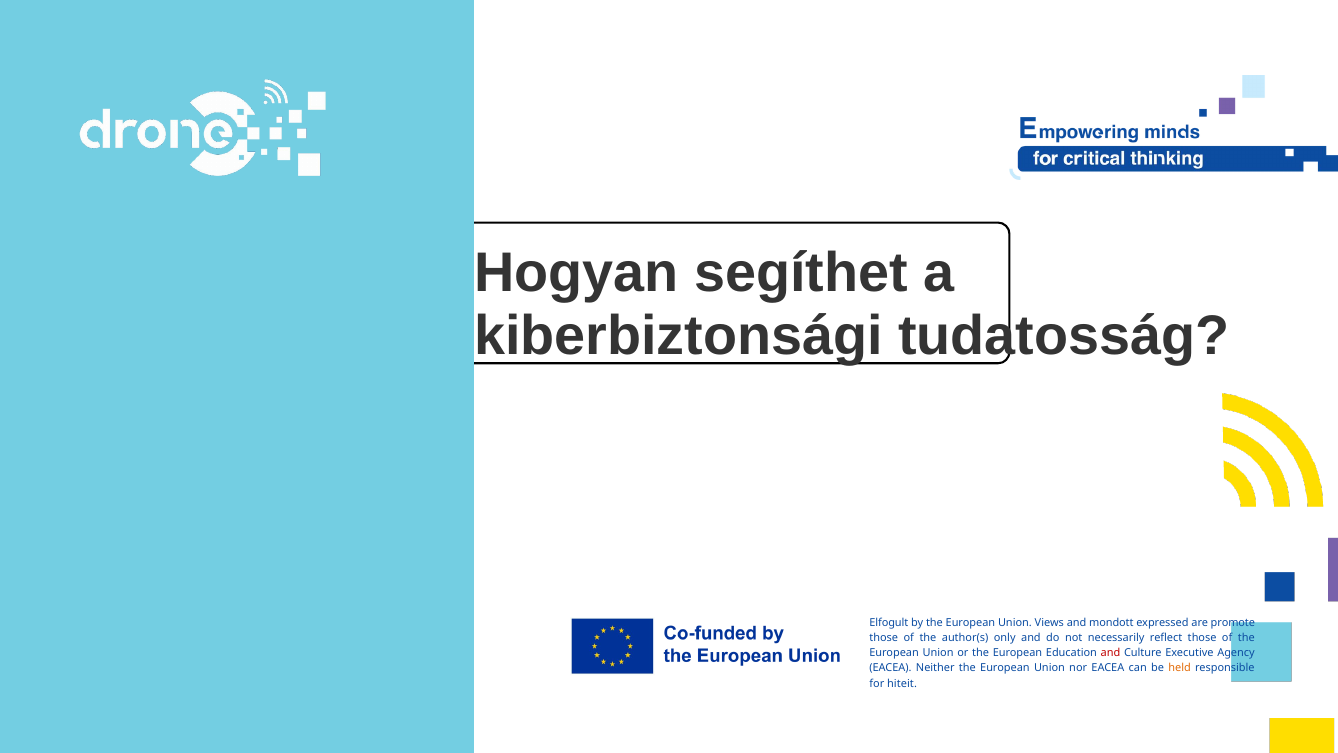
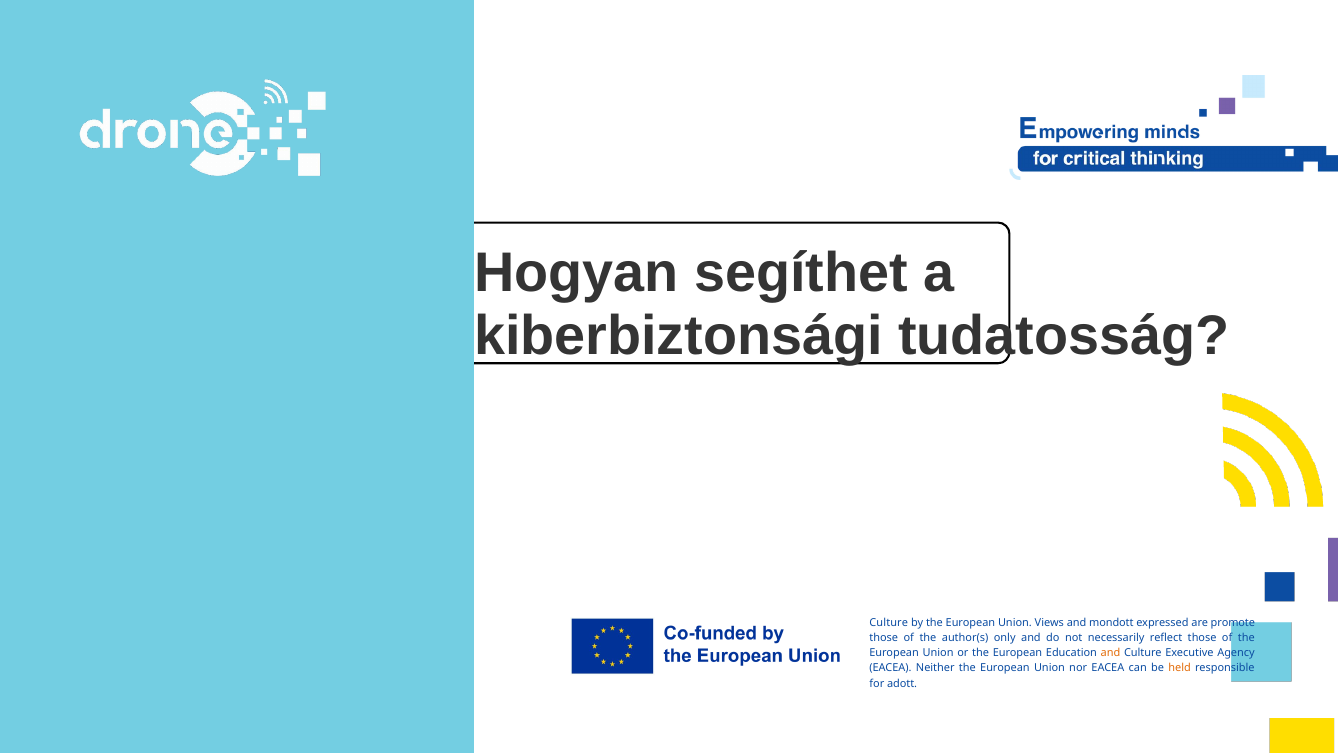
Elfogult at (889, 623): Elfogult -> Culture
and at (1110, 653) colour: red -> orange
hiteit: hiteit -> adott
